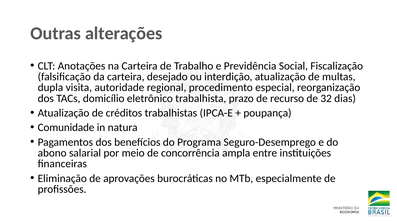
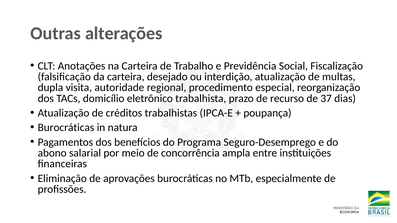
32: 32 -> 37
Comunidade at (66, 128): Comunidade -> Burocráticas
